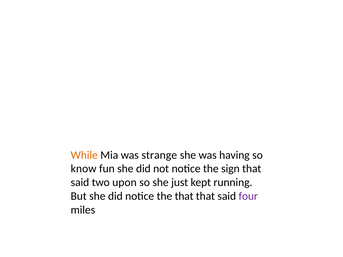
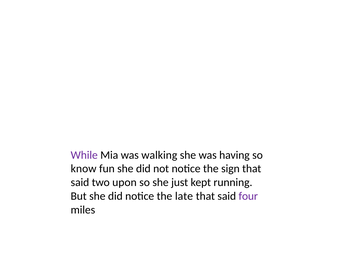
While colour: orange -> purple
strange: strange -> walking
the that: that -> late
